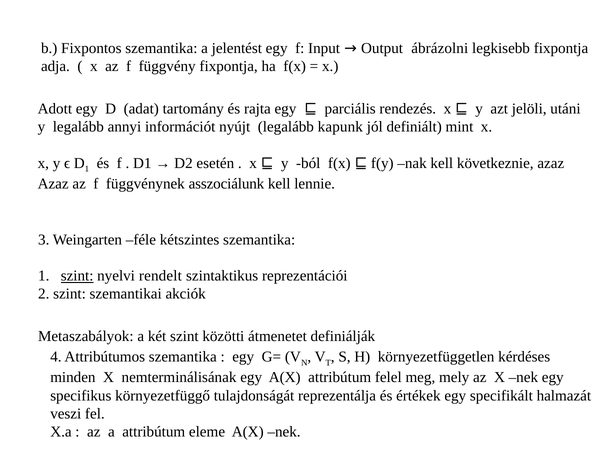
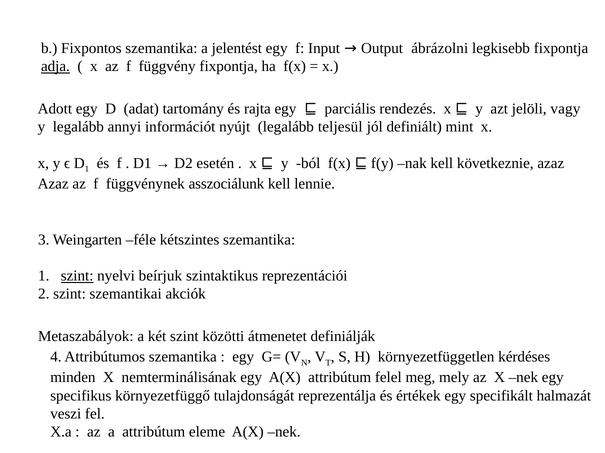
adja underline: none -> present
utáni: utáni -> vagy
kapunk: kapunk -> teljesül
rendelt: rendelt -> beírjuk
